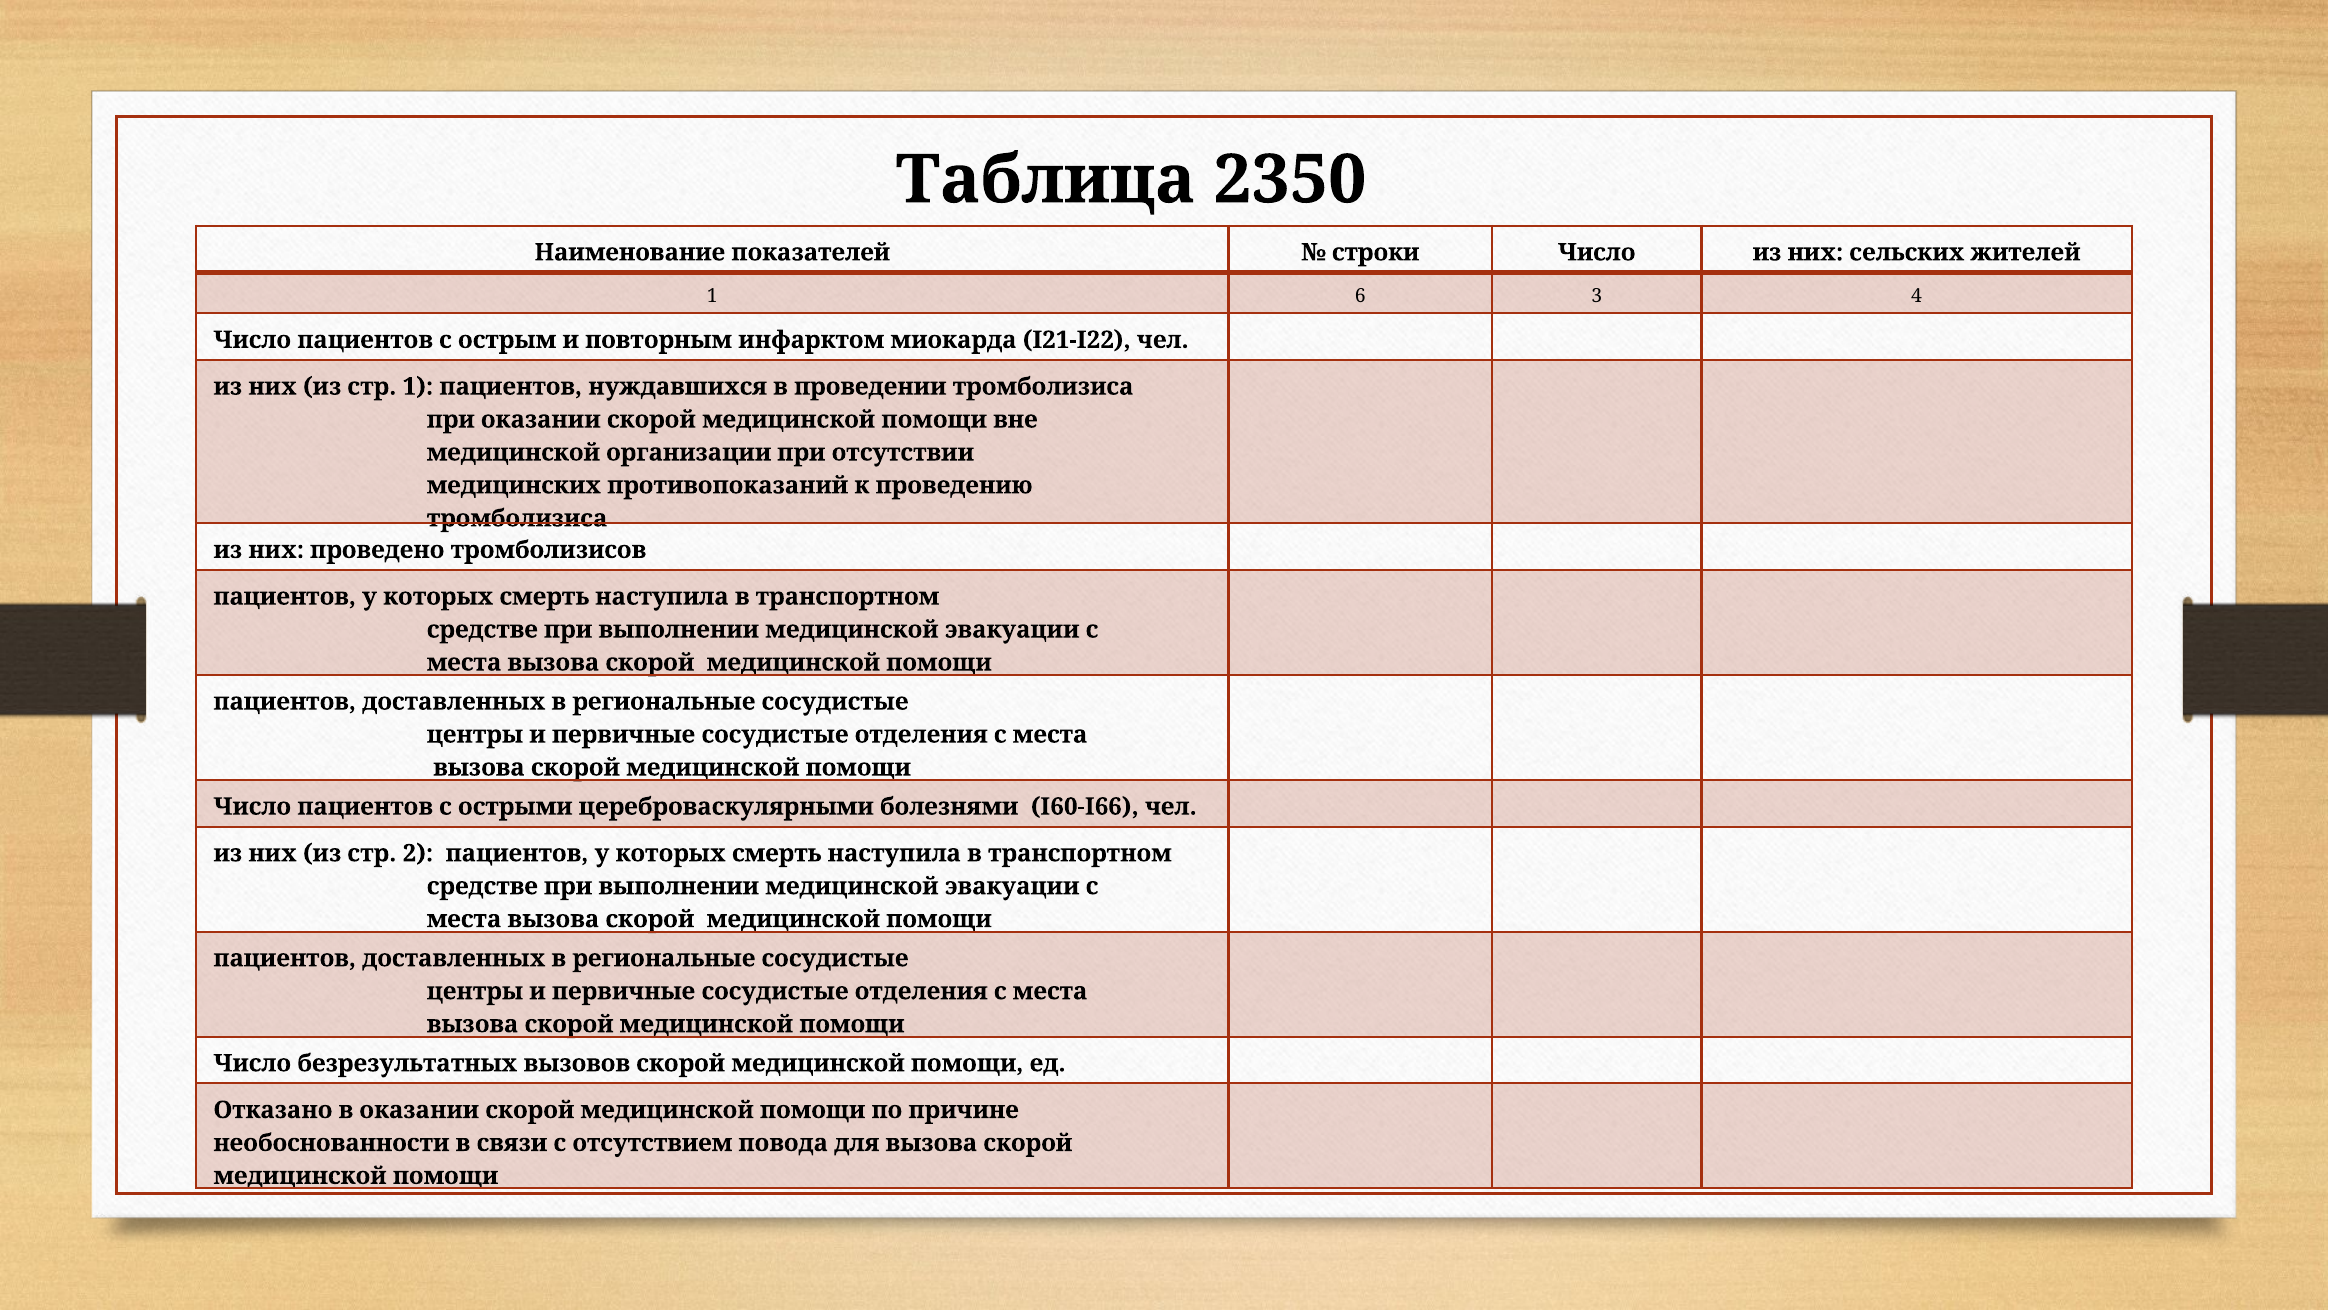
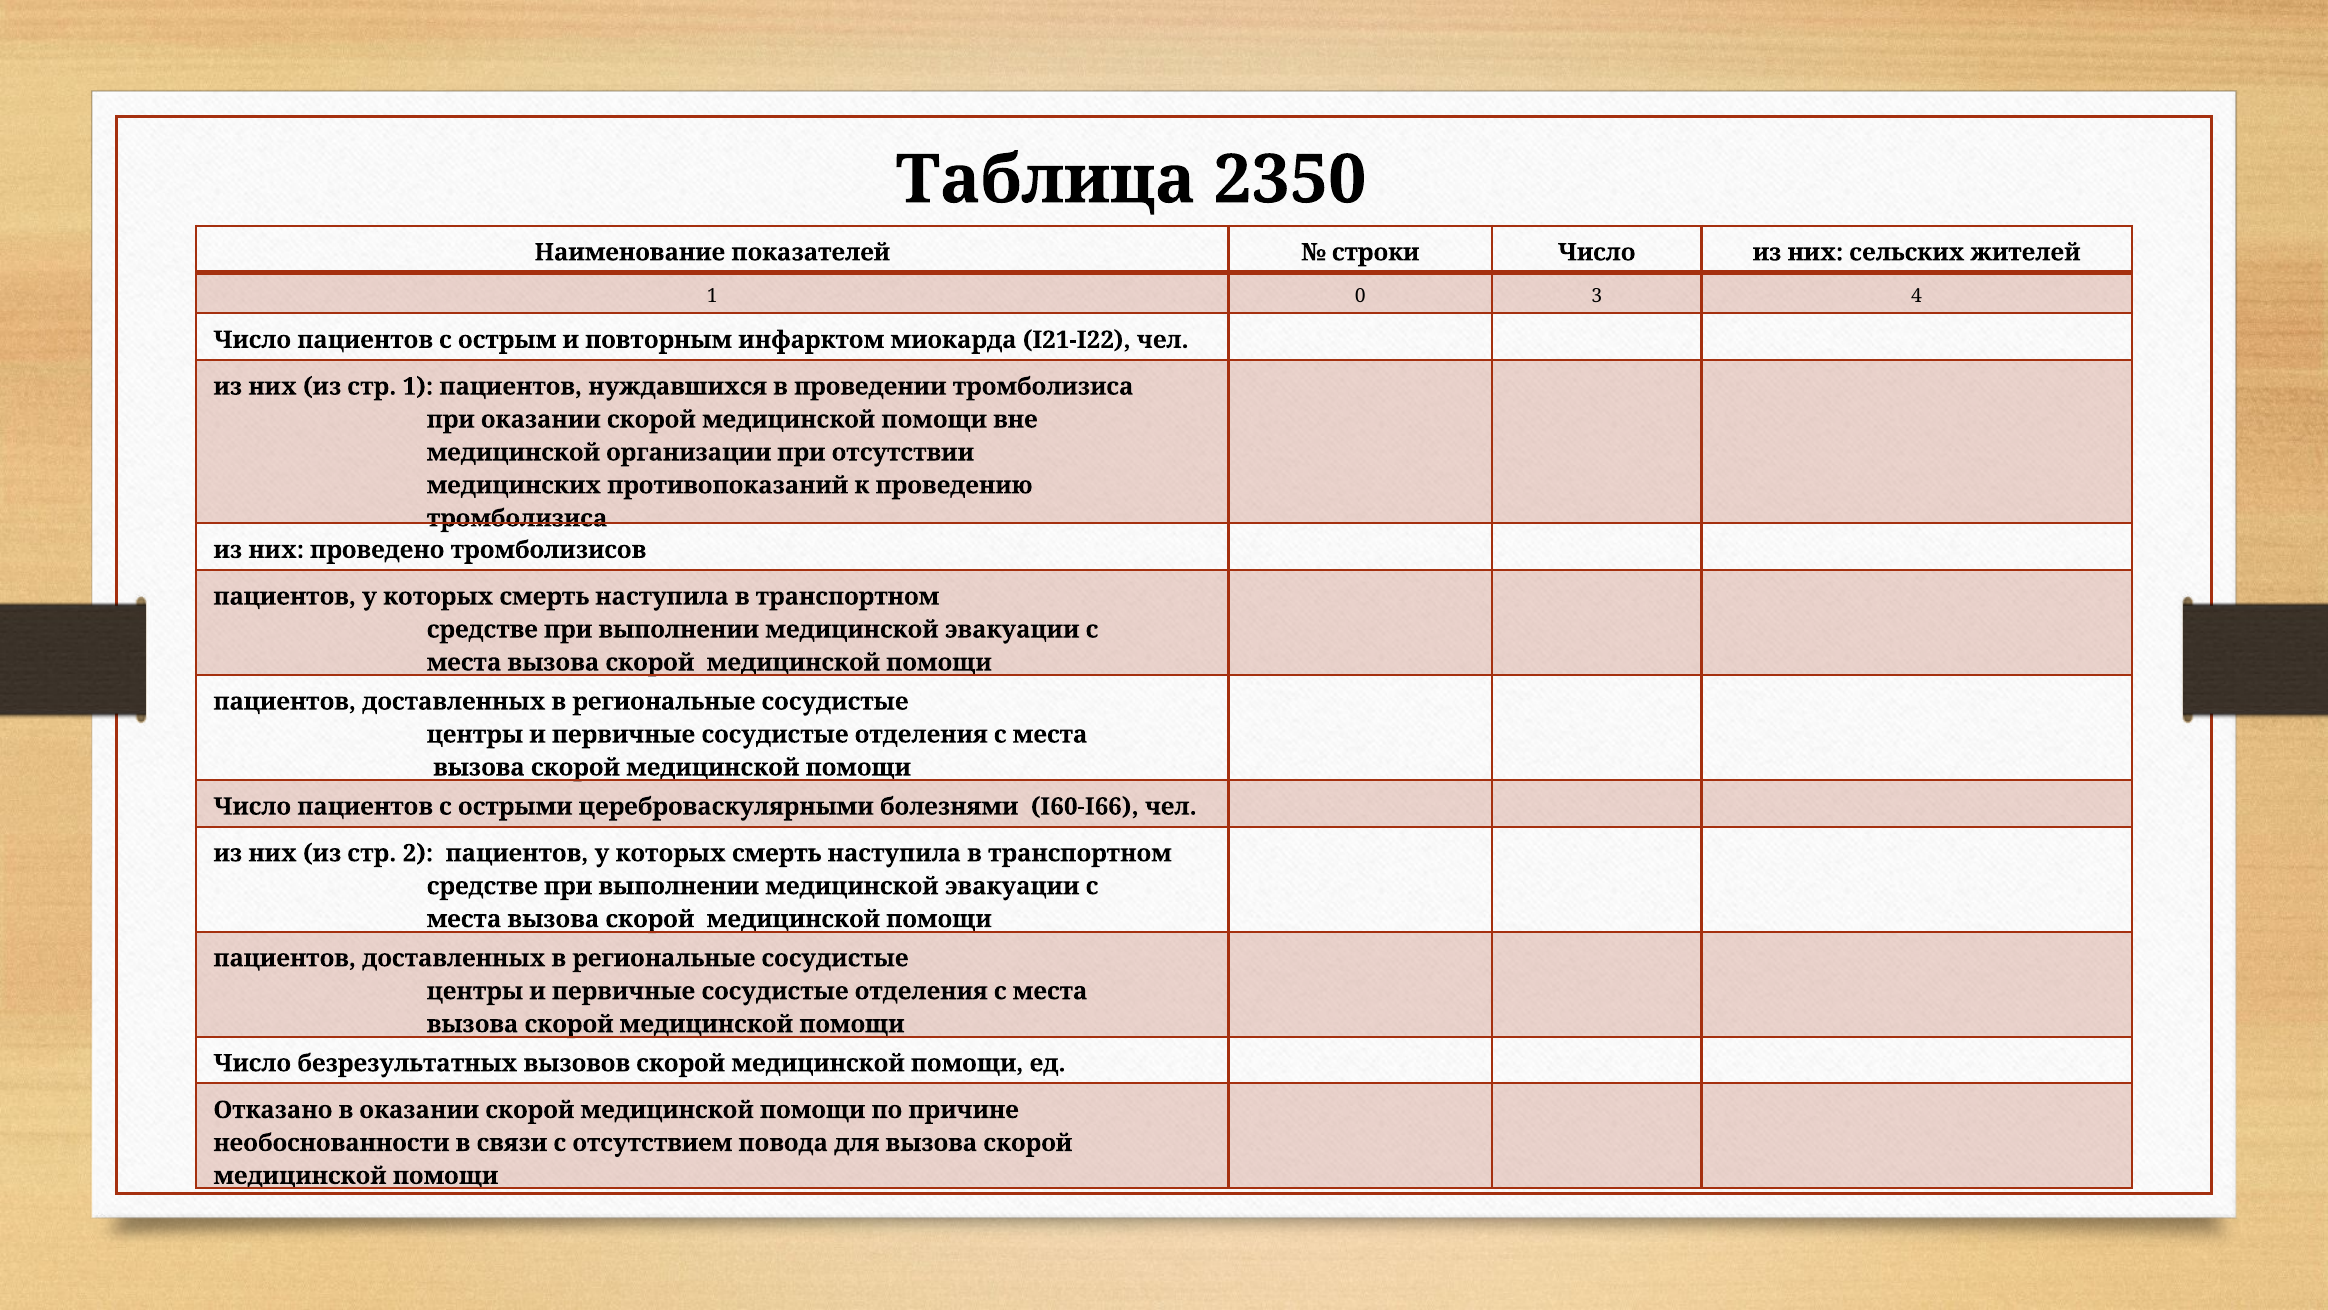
6: 6 -> 0
